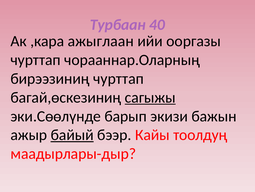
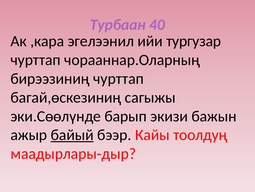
ажыглаан: ажыглаан -> эгелээнил
ооргазы: ооргазы -> тургузар
сагыжы underline: present -> none
